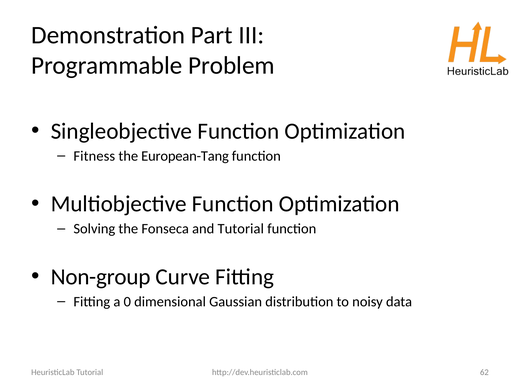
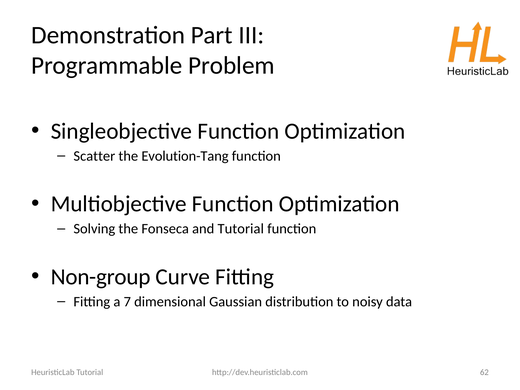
Fitness: Fitness -> Scatter
European-Tang: European-Tang -> Evolution-Tang
0: 0 -> 7
